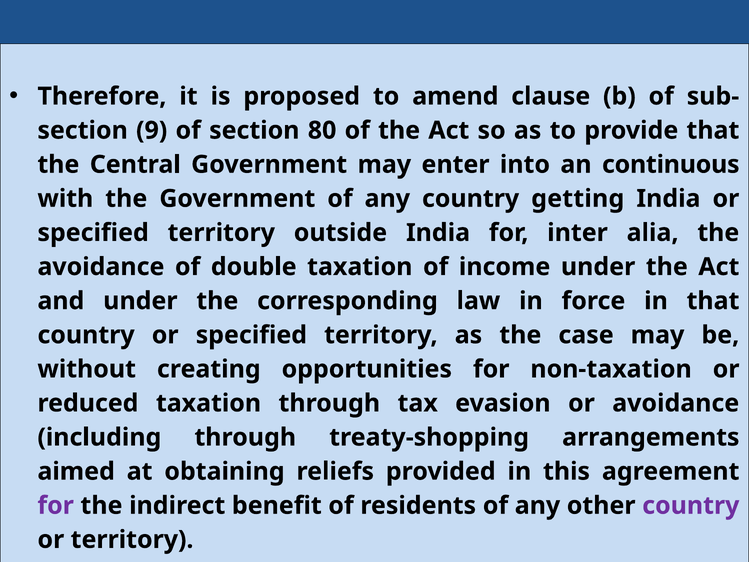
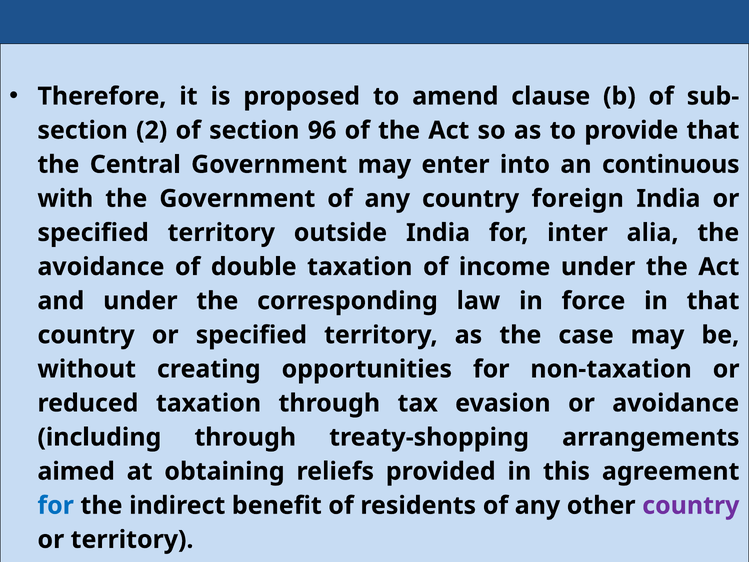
9: 9 -> 2
80: 80 -> 96
getting: getting -> foreign
for at (56, 505) colour: purple -> blue
